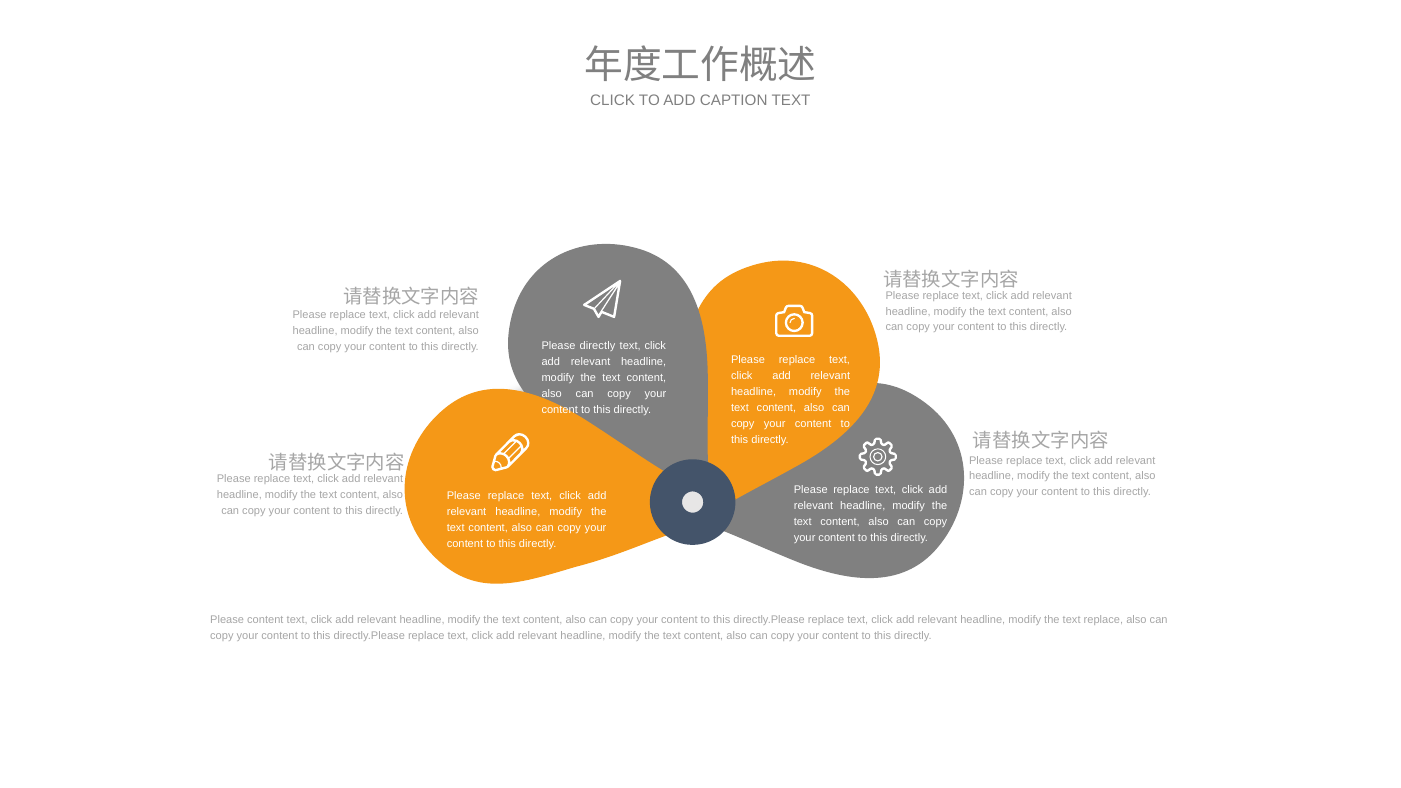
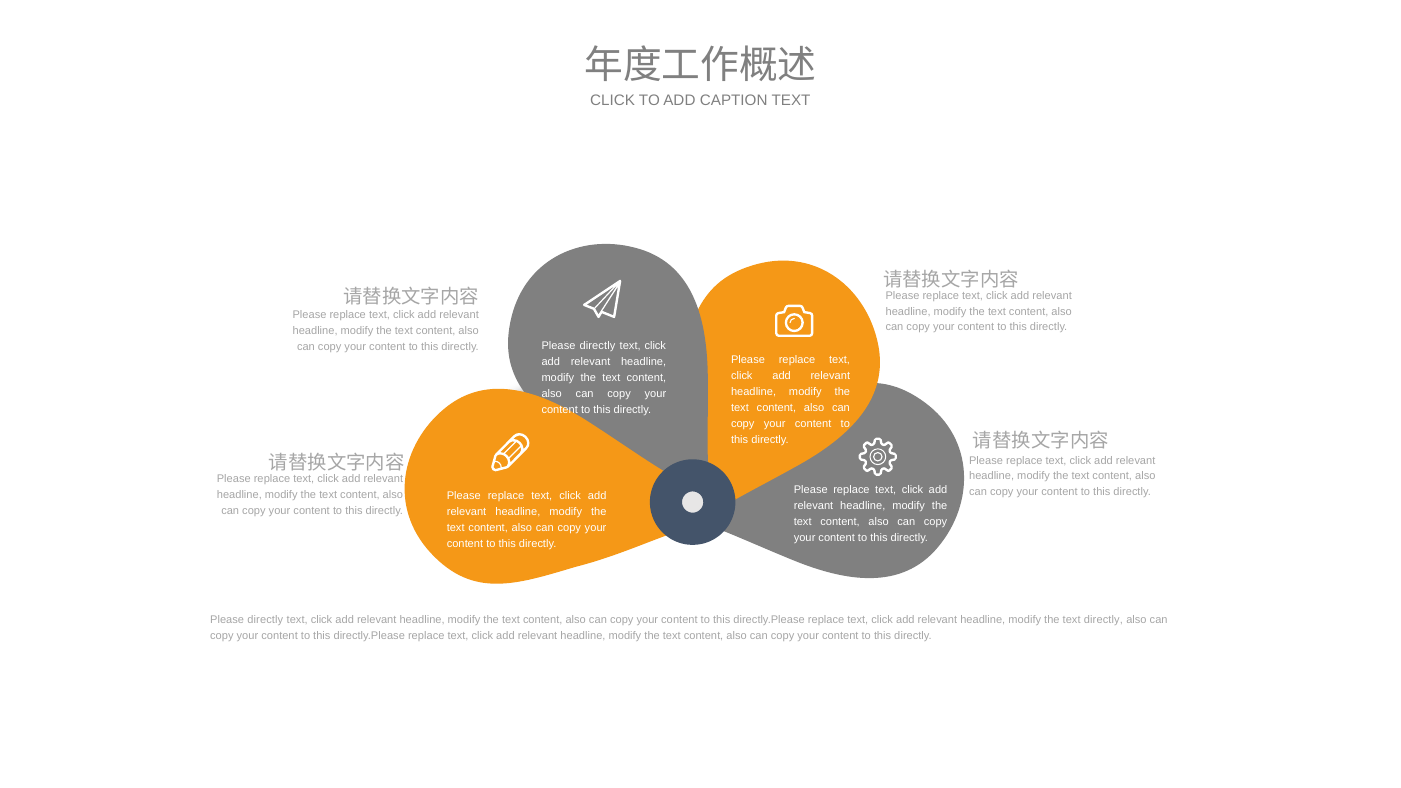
content at (265, 620): content -> directly
text replace: replace -> directly
